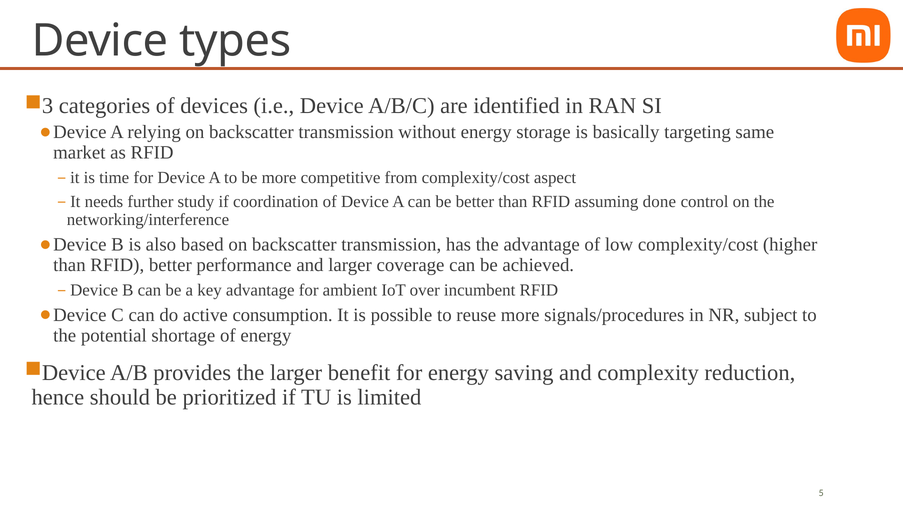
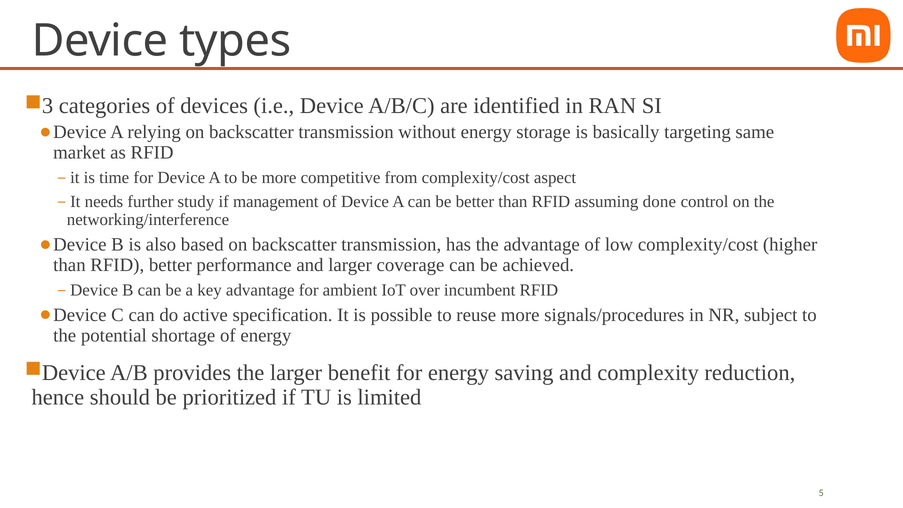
coordination: coordination -> management
consumption: consumption -> specification
